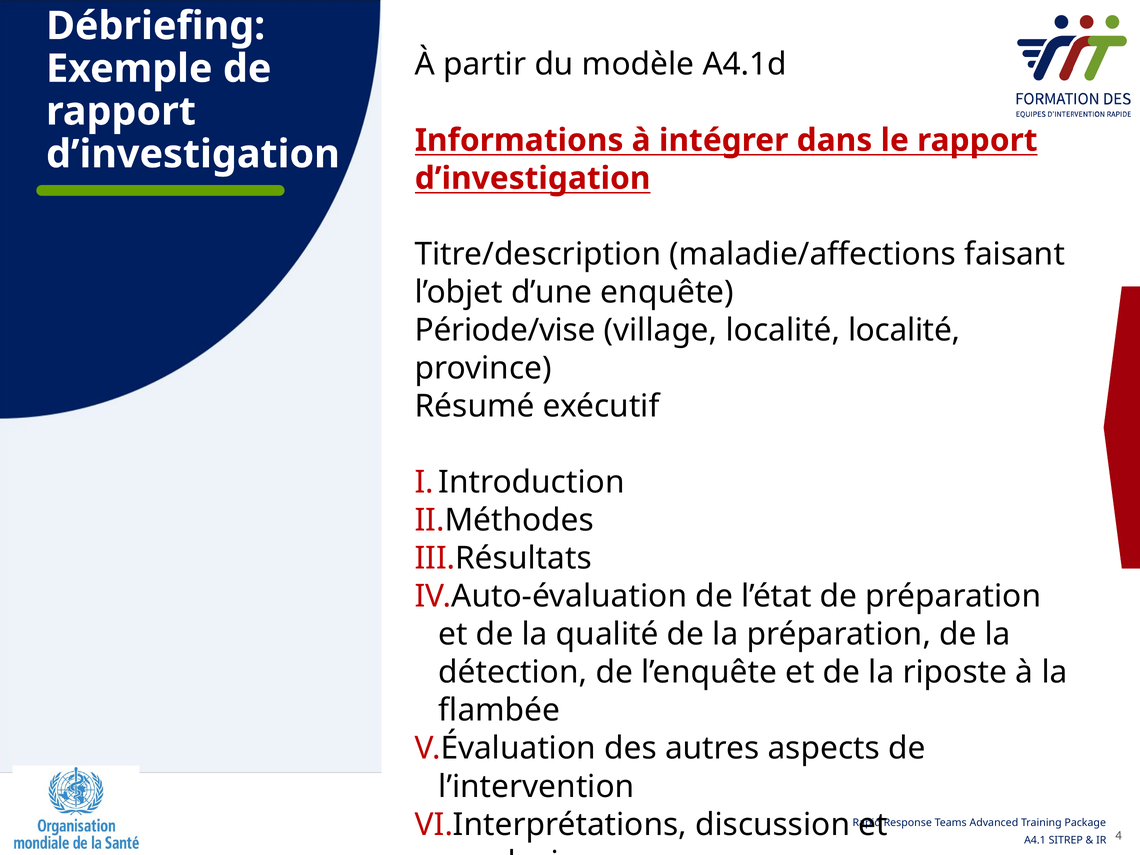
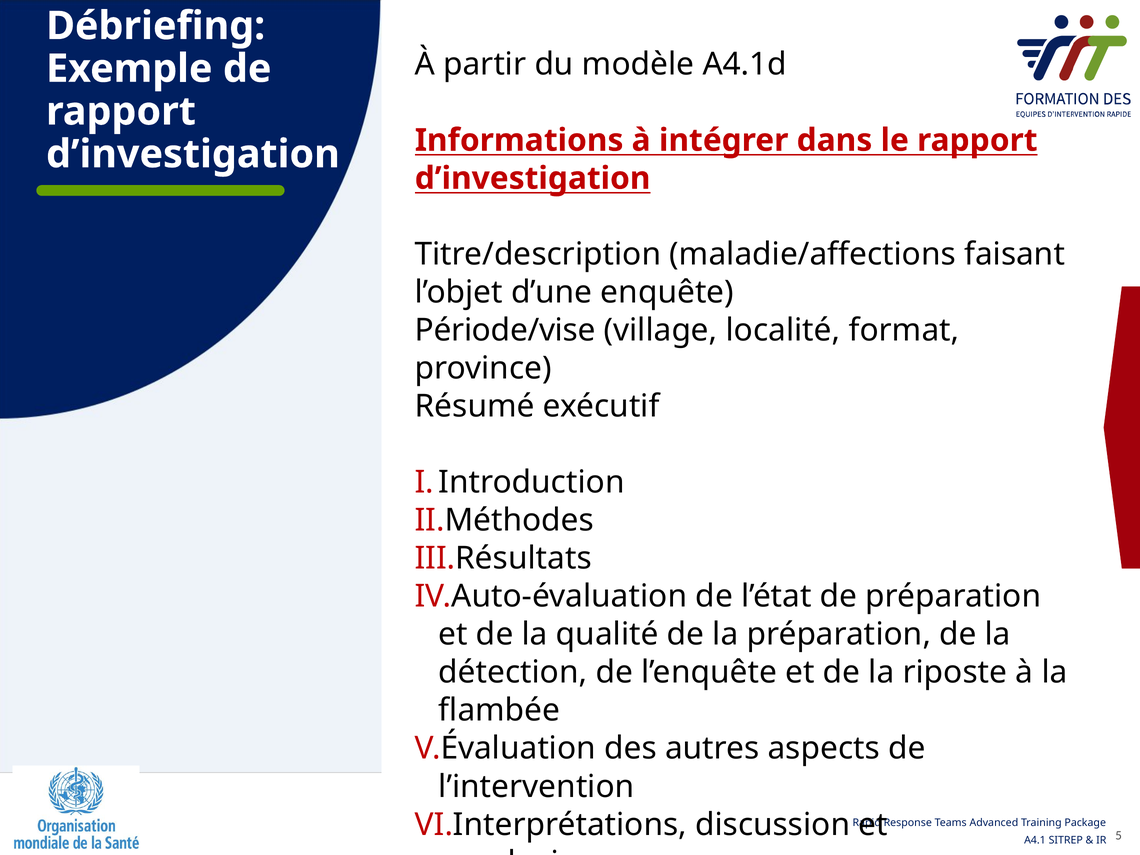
localité localité: localité -> format
4: 4 -> 5
